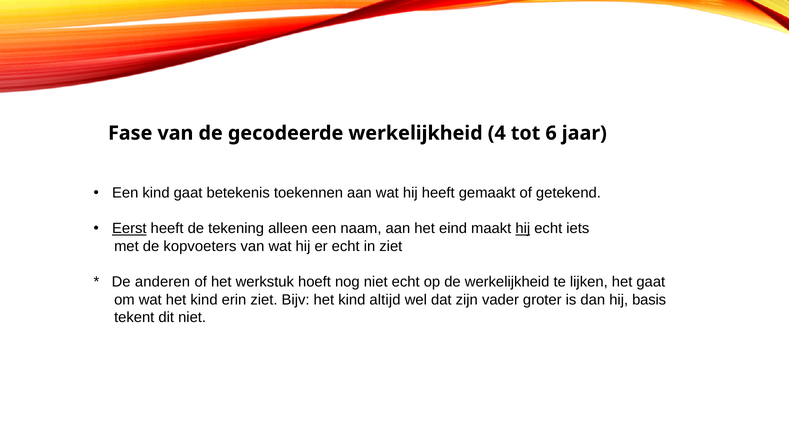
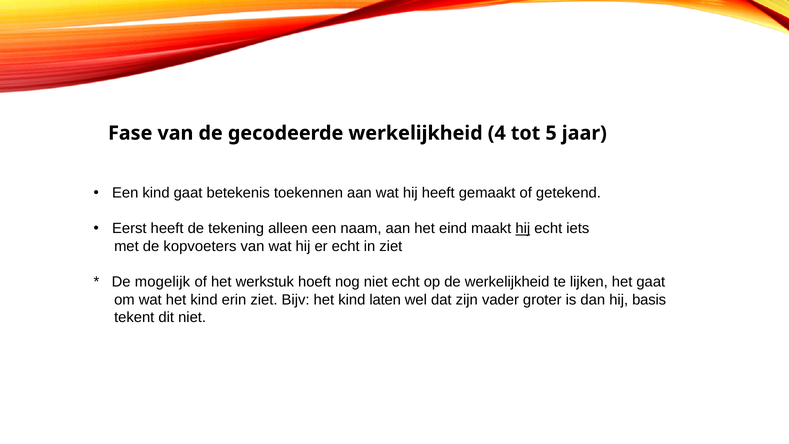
6: 6 -> 5
Eerst underline: present -> none
anderen: anderen -> mogelijk
altijd: altijd -> laten
